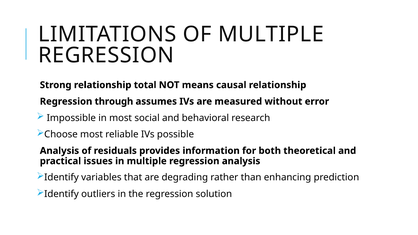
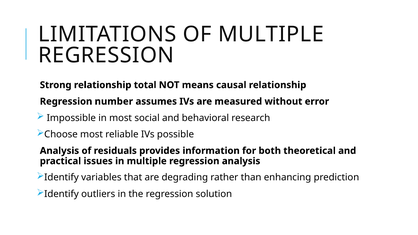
through: through -> number
